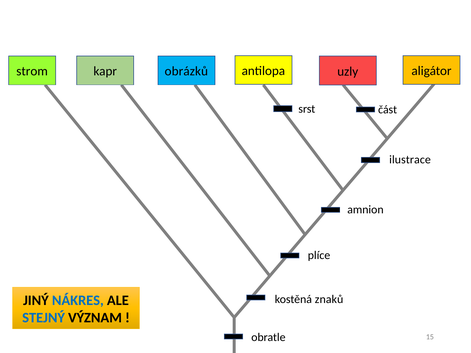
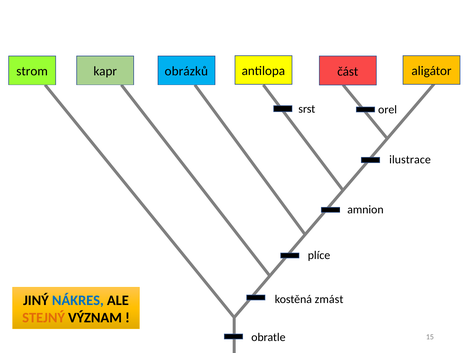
uzly: uzly -> část
část: část -> orel
znaků: znaků -> zmást
STEJNÝ colour: blue -> orange
